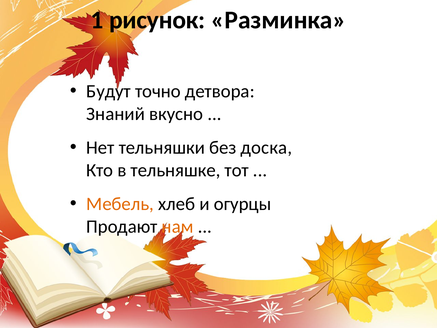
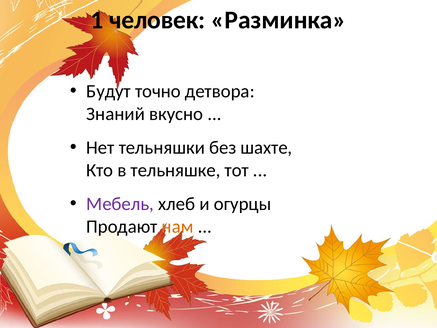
рисунок: рисунок -> человек
доска: доска -> шахте
Мебель colour: orange -> purple
